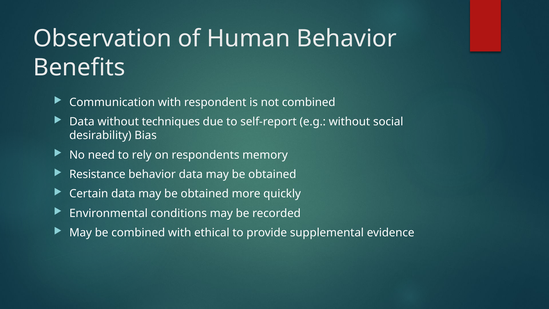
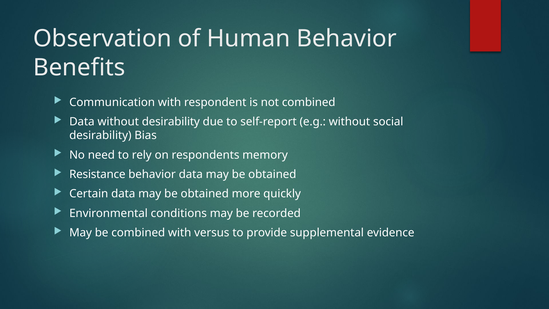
without techniques: techniques -> desirability
ethical: ethical -> versus
